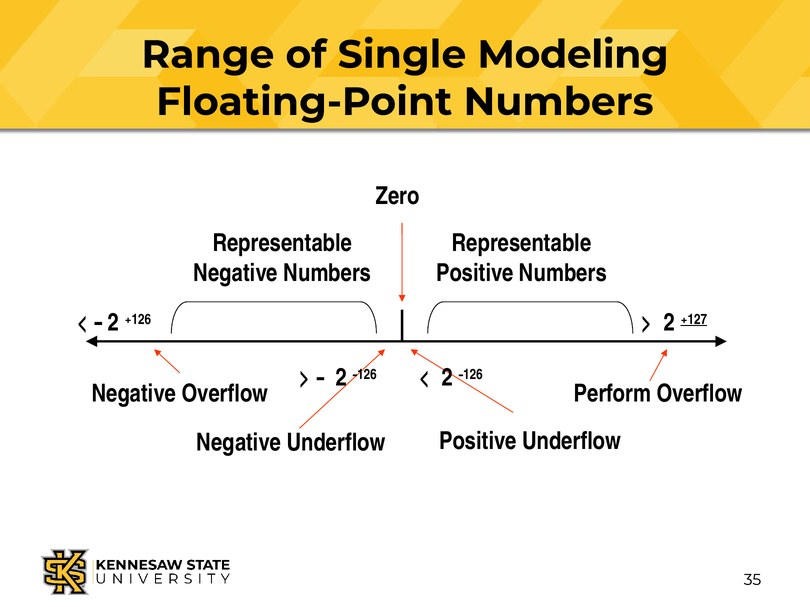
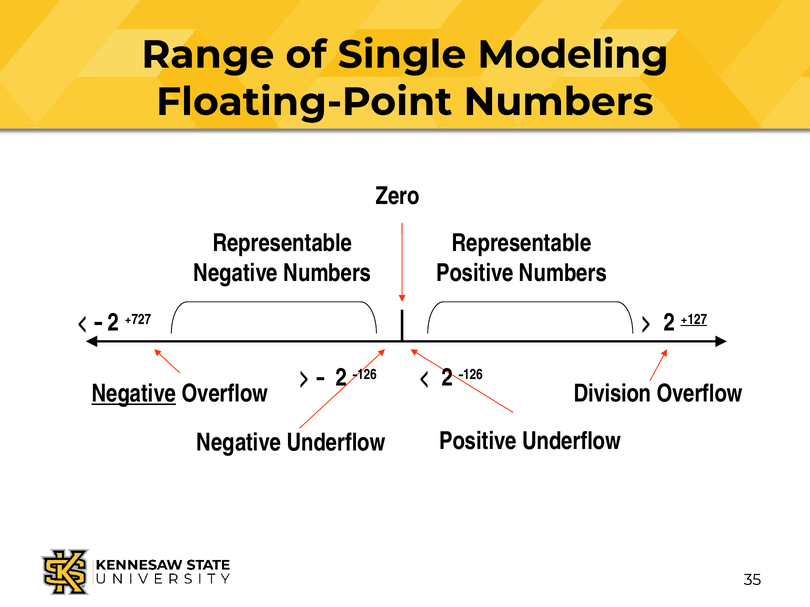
+126: +126 -> +727
Negative at (134, 394) underline: none -> present
Perform: Perform -> Division
